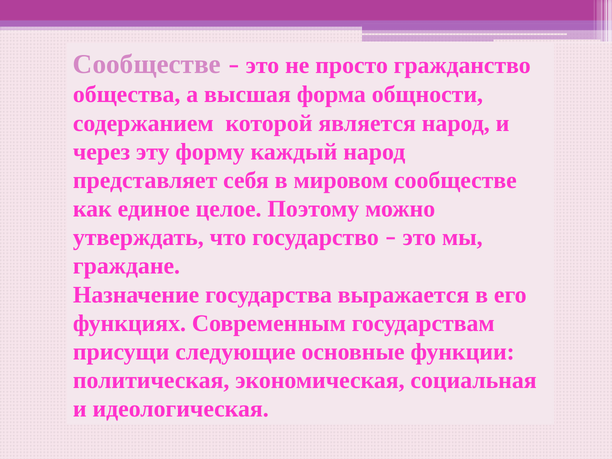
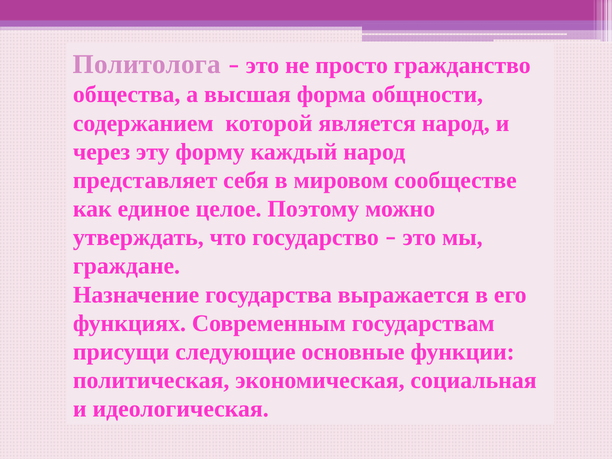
Сообществе at (147, 64): Сообществе -> Политолога
